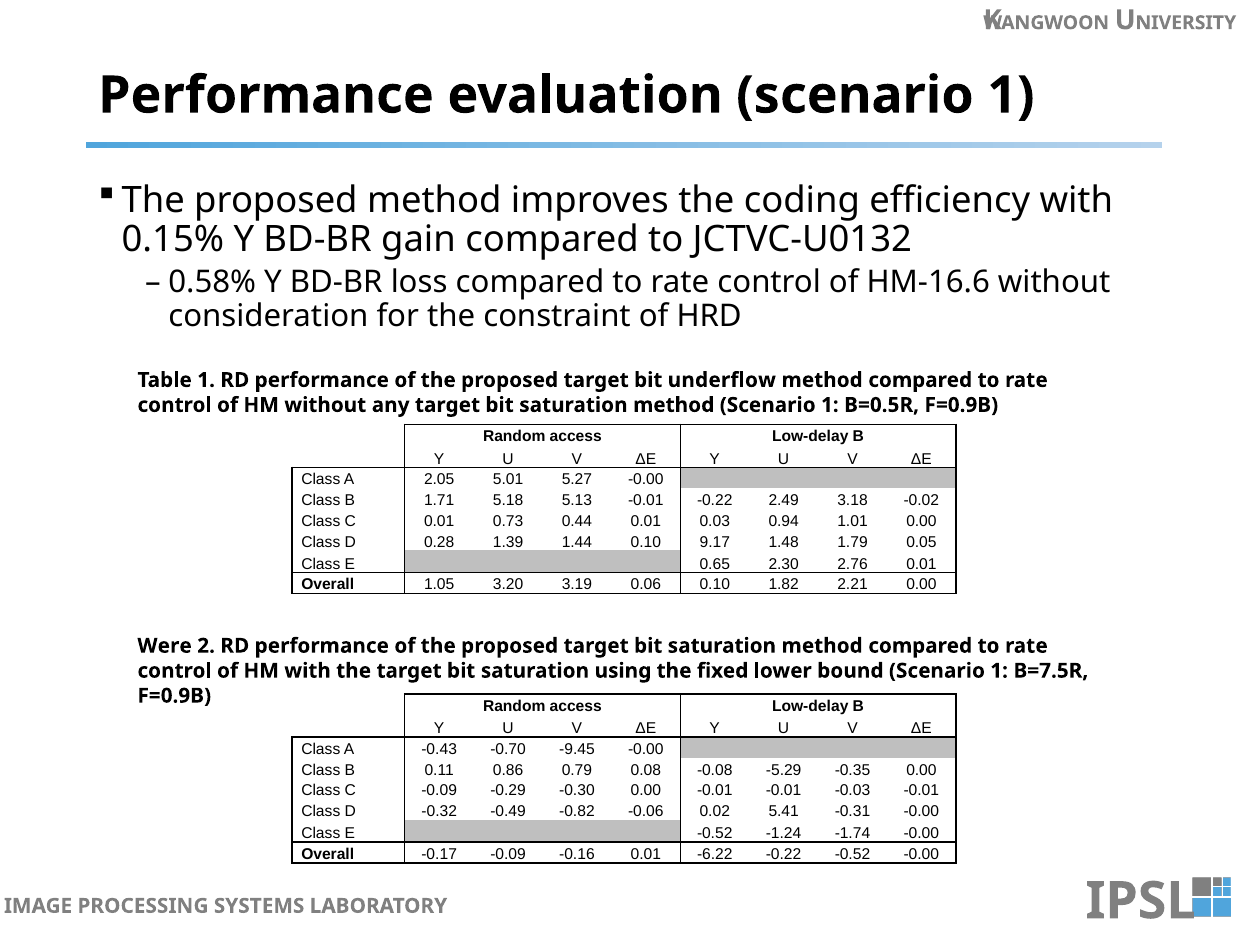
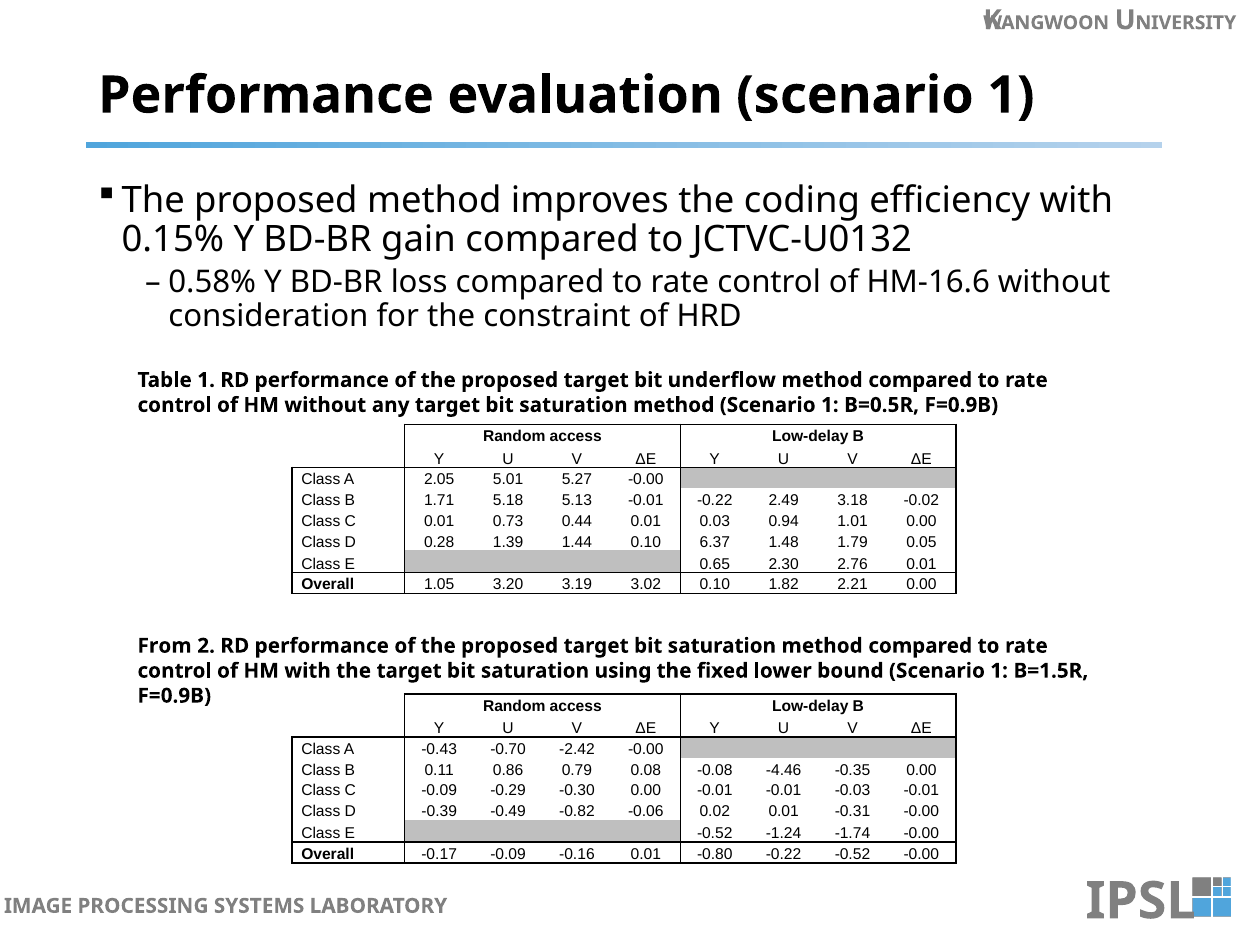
9.17: 9.17 -> 6.37
0.06: 0.06 -> 3.02
Were: Were -> From
B=7.5R: B=7.5R -> B=1.5R
-9.45: -9.45 -> -2.42
-5.29: -5.29 -> -4.46
-0.32: -0.32 -> -0.39
0.02 5.41: 5.41 -> 0.01
-6.22: -6.22 -> -0.80
